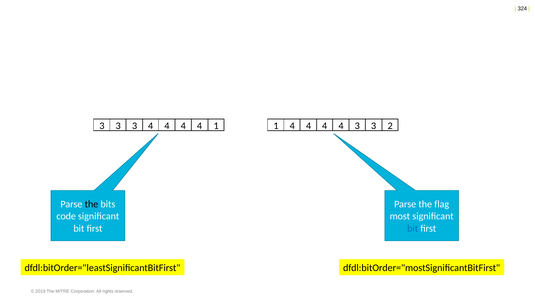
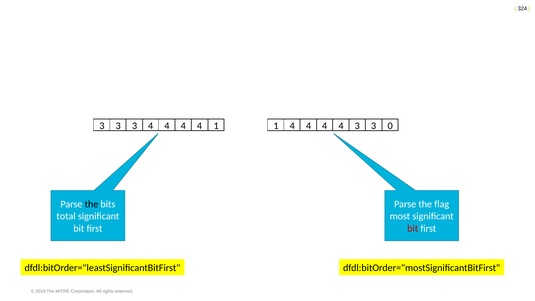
2: 2 -> 0
code: code -> total
bit at (413, 228) colour: blue -> red
